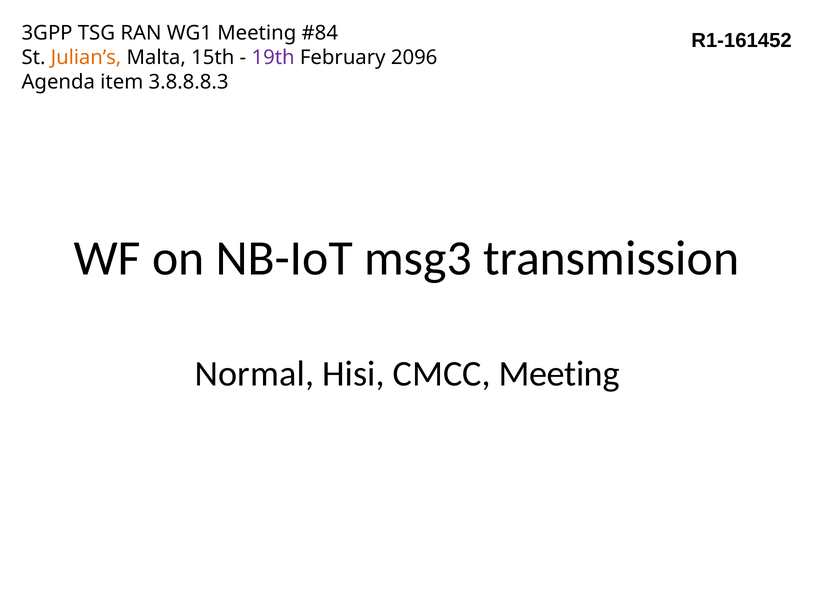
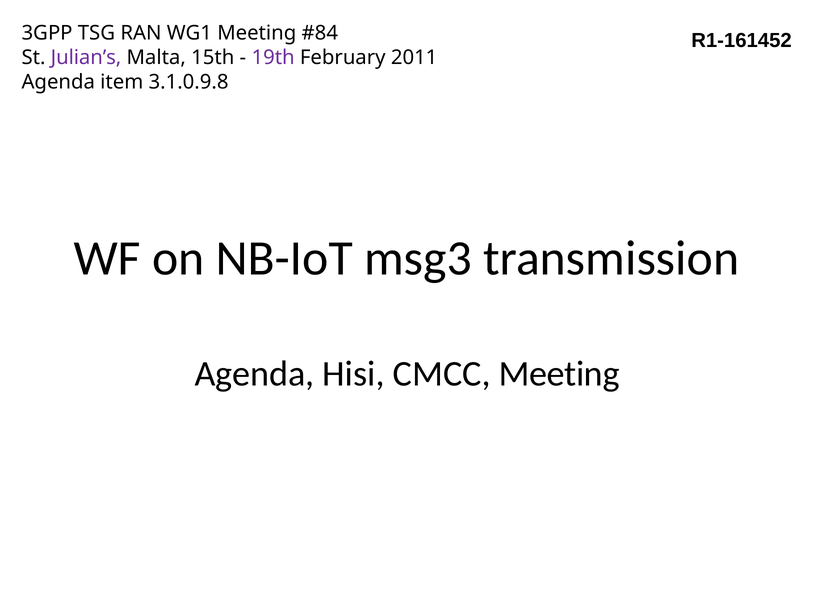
Julian’s colour: orange -> purple
2096: 2096 -> 2011
3.8.8.8.3: 3.8.8.8.3 -> 3.1.0.9.8
Normal at (254, 374): Normal -> Agenda
